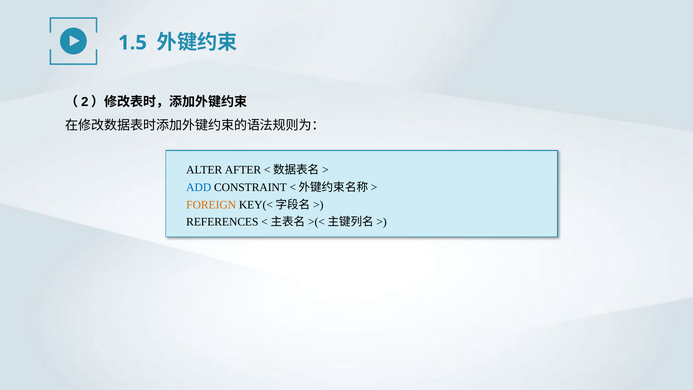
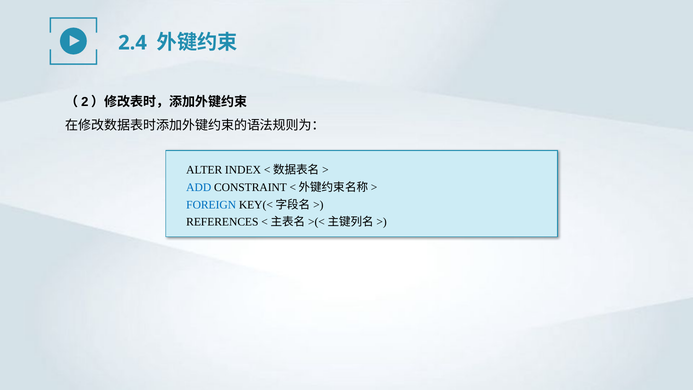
1.5: 1.5 -> 2.4
AFTER: AFTER -> INDEX
FOREIGN colour: orange -> blue
